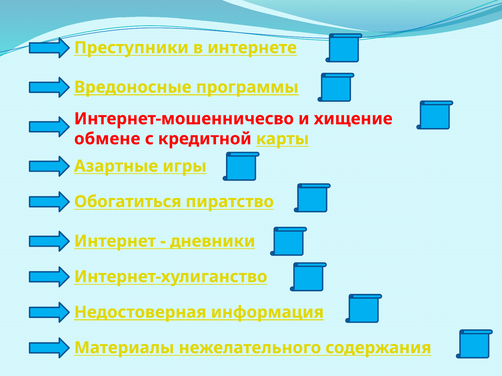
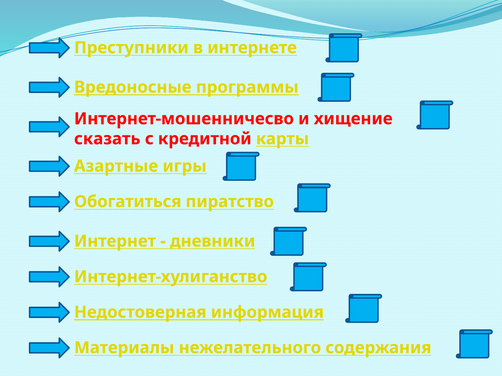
обмене: обмене -> сказать
